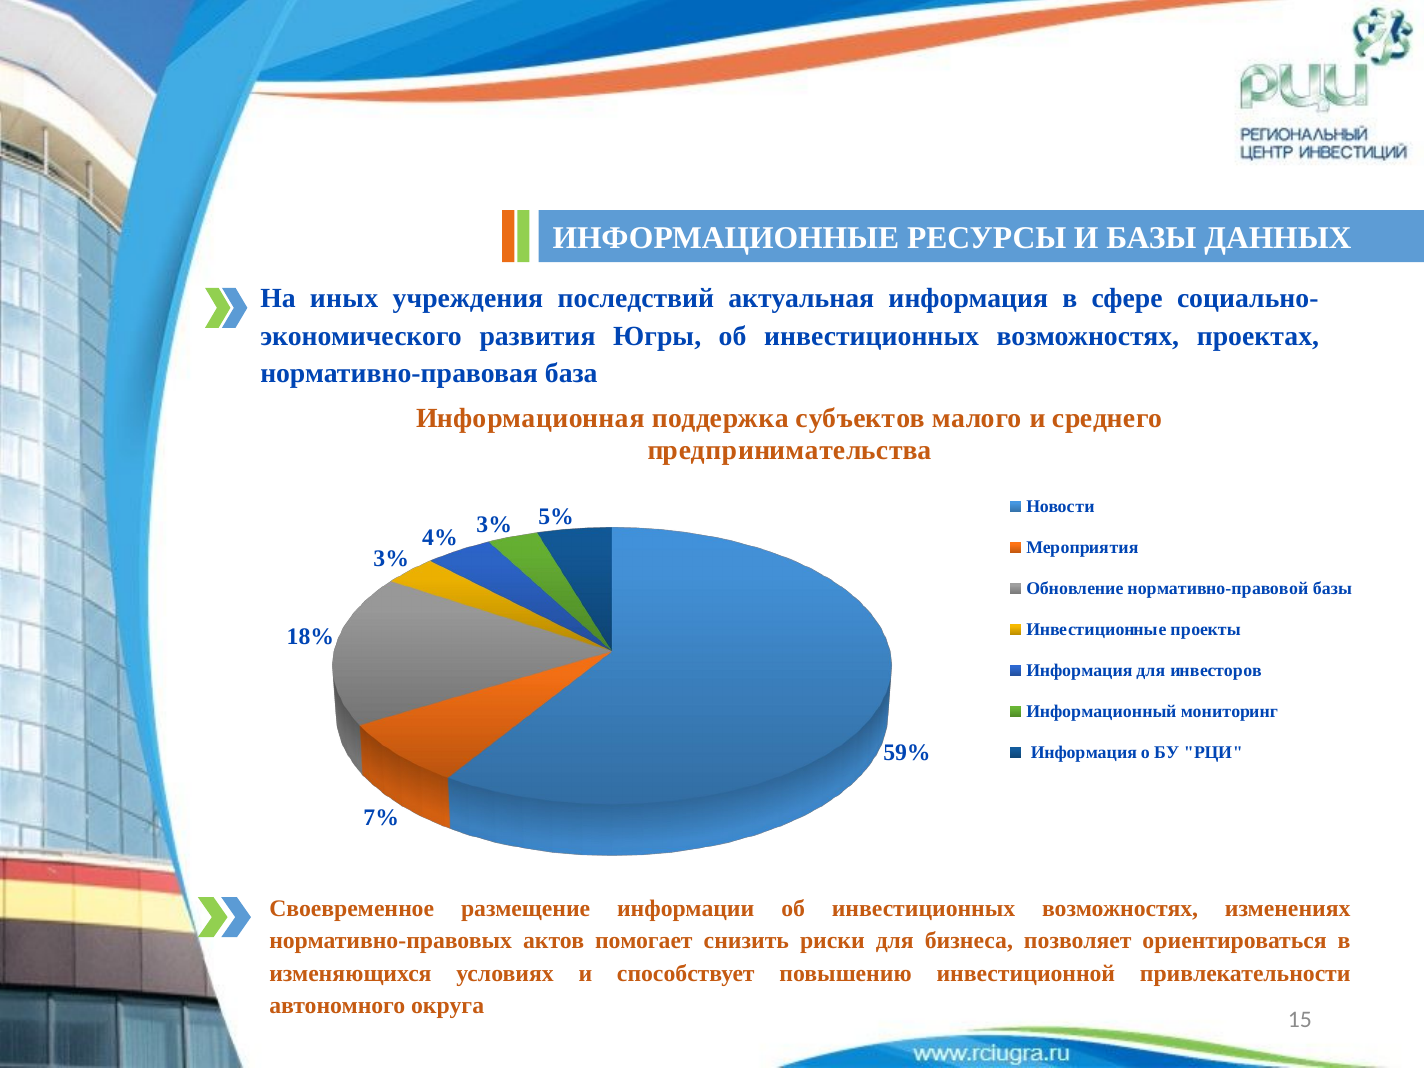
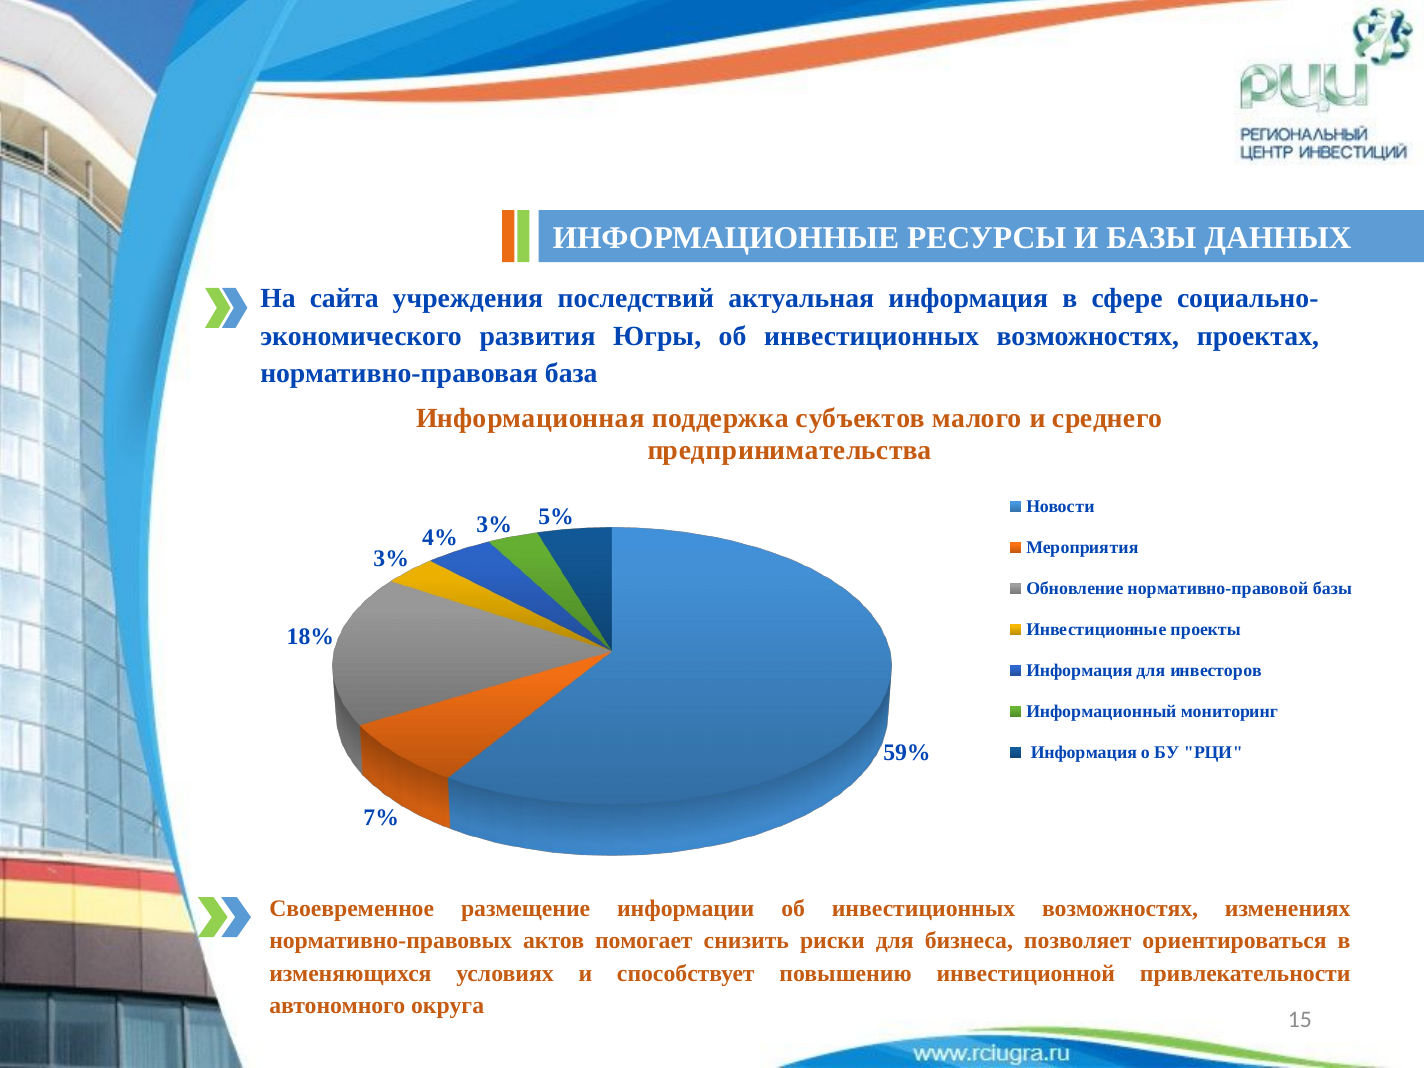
иных: иных -> сайта
